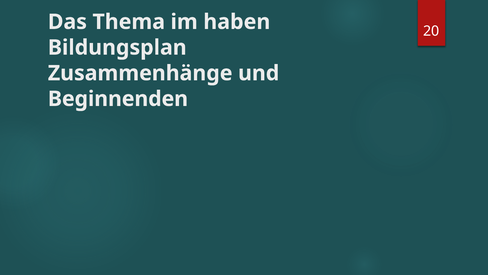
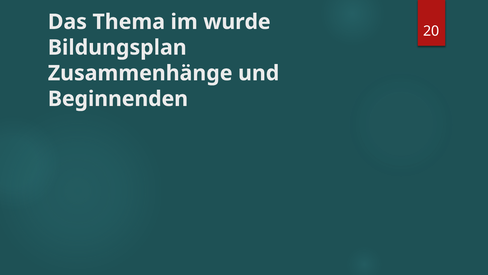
haben: haben -> wurde
